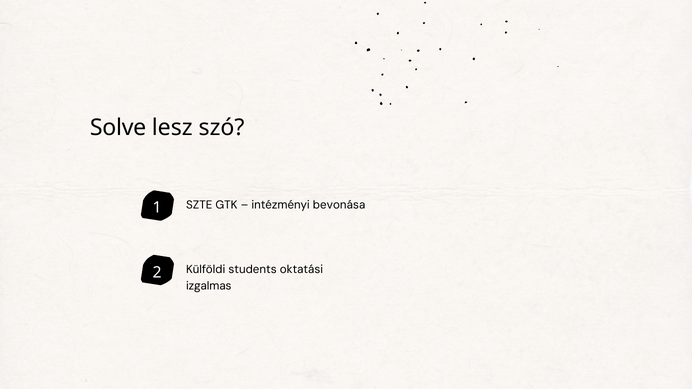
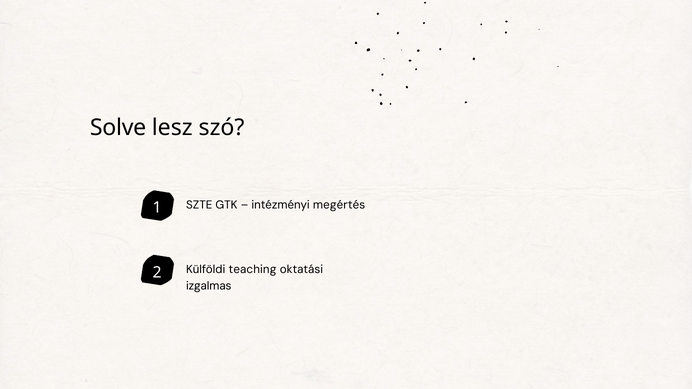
bevonása: bevonása -> megértés
students: students -> teaching
